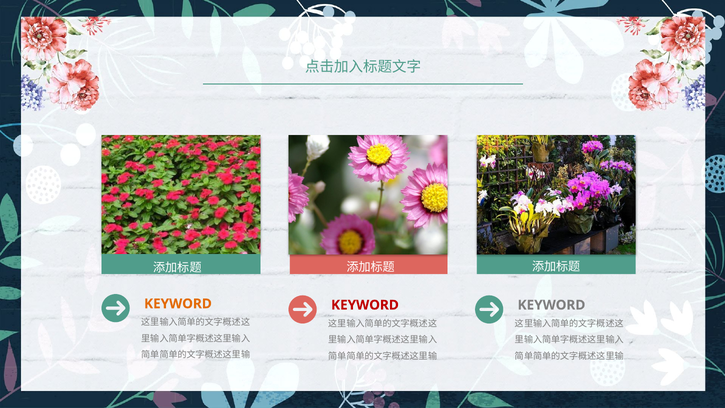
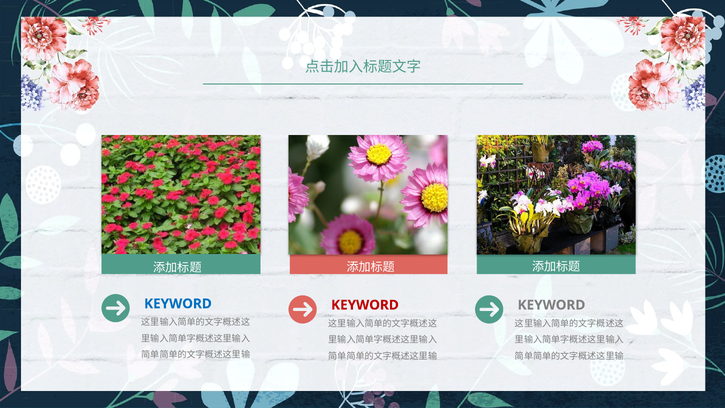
KEYWORD at (178, 304) colour: orange -> blue
